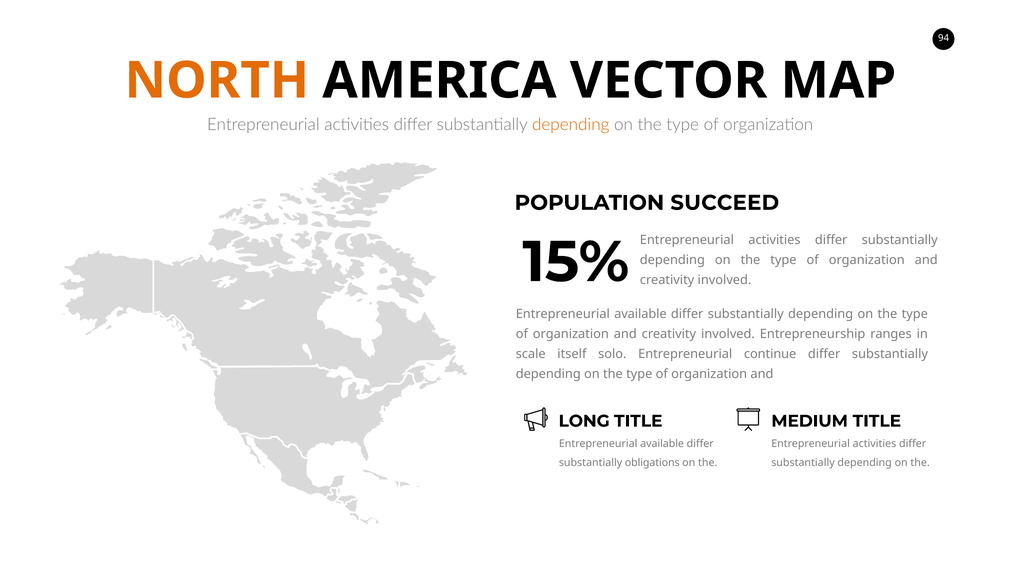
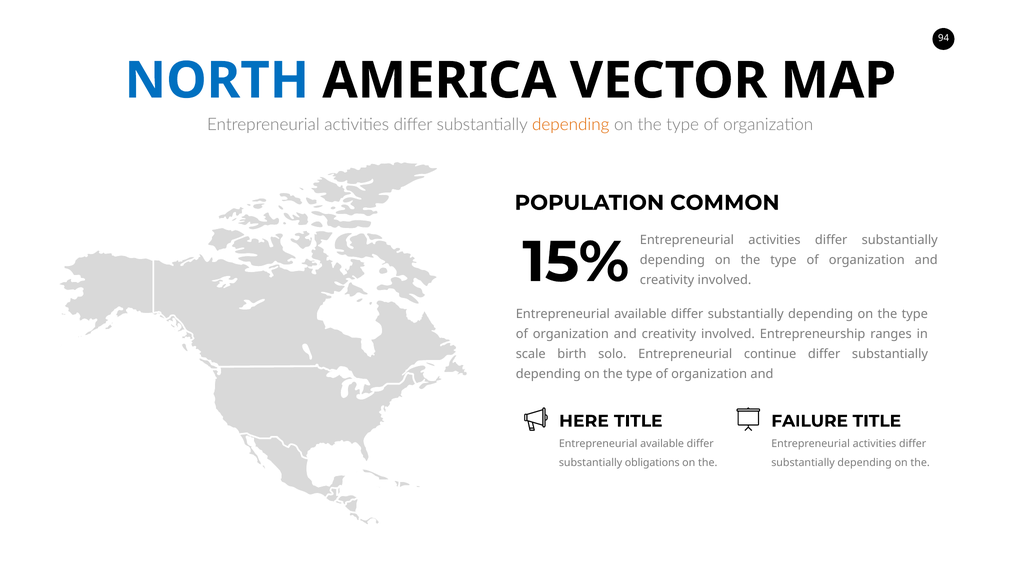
NORTH colour: orange -> blue
SUCCEED: SUCCEED -> COMMON
itself: itself -> birth
LONG: LONG -> HERE
MEDIUM: MEDIUM -> FAILURE
